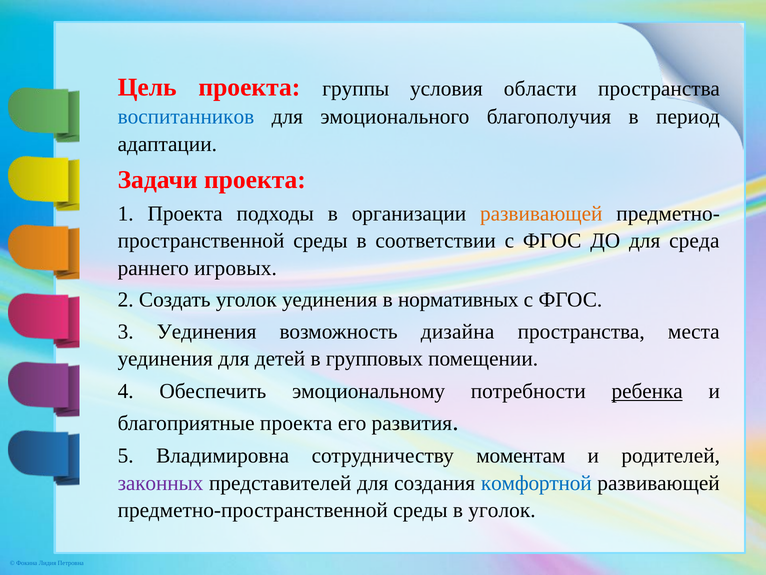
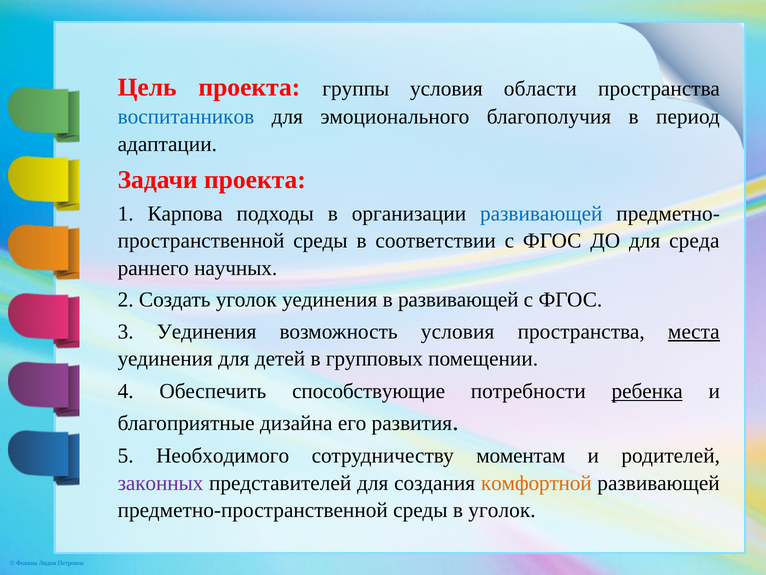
1 Проекта: Проекта -> Карпова
развивающей at (541, 213) colour: orange -> blue
игровых: игровых -> научных
в нормативных: нормативных -> развивающей
возможность дизайна: дизайна -> условия
места underline: none -> present
эмоциональному: эмоциональному -> способствующие
благоприятные проекта: проекта -> дизайна
Владимировна: Владимировна -> Необходимого
комфортной colour: blue -> orange
